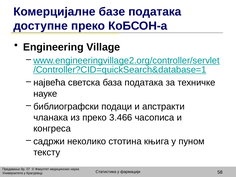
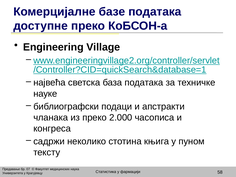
3.466: 3.466 -> 2.000
